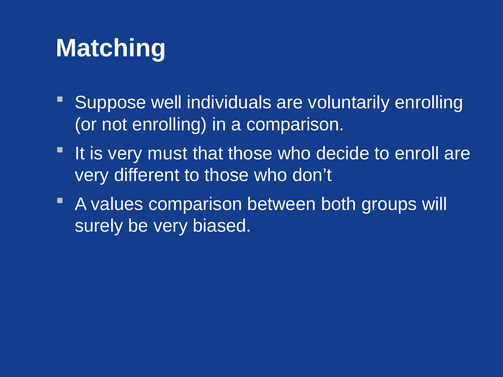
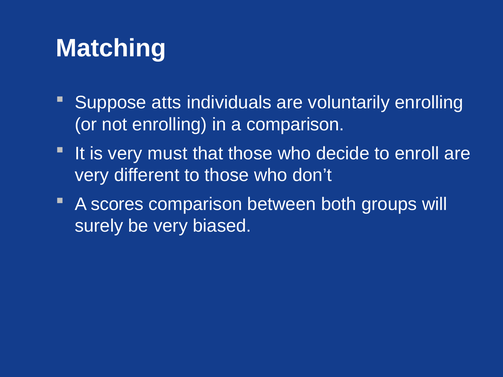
well: well -> atts
values: values -> scores
